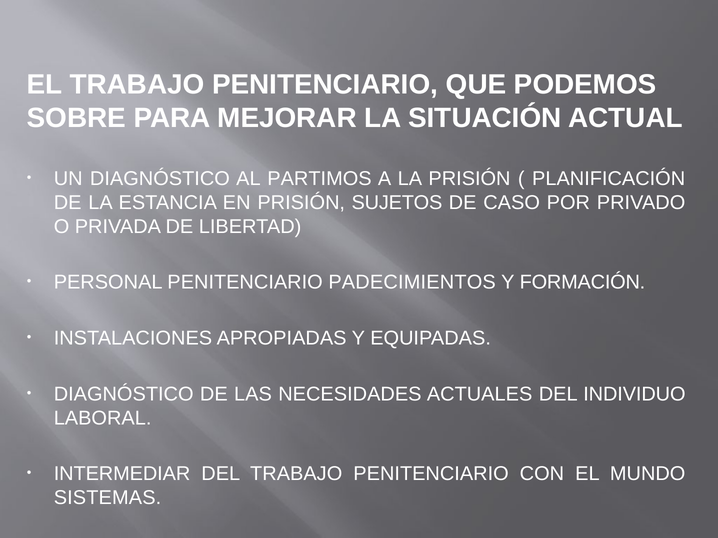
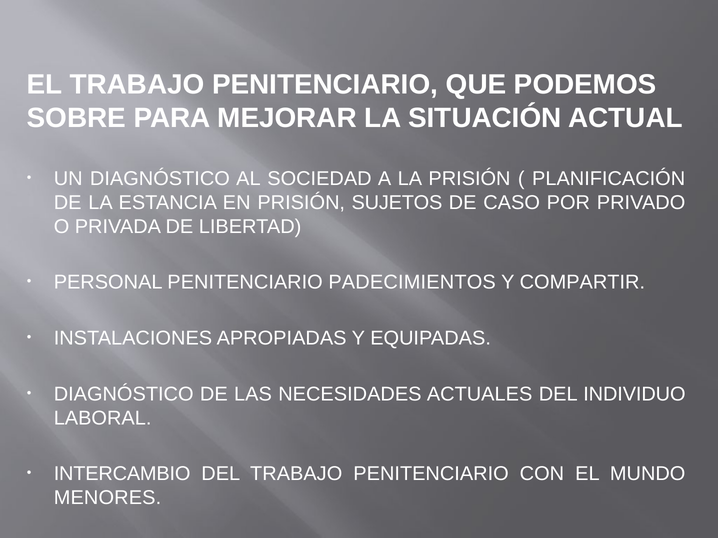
PARTIMOS: PARTIMOS -> SOCIEDAD
FORMACIÓN: FORMACIÓN -> COMPARTIR
INTERMEDIAR: INTERMEDIAR -> INTERCAMBIO
SISTEMAS: SISTEMAS -> MENORES
